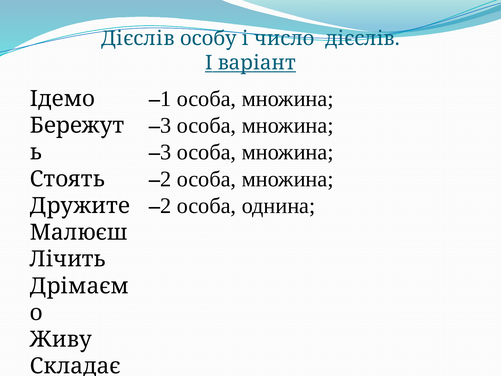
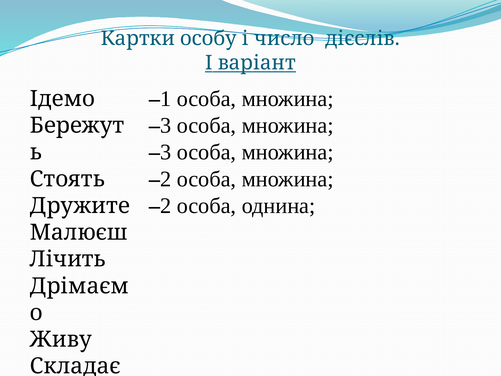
Дієслів at (138, 39): Дієслів -> Картки
